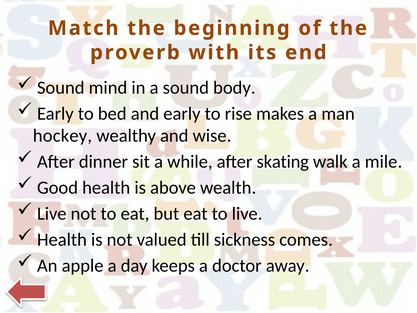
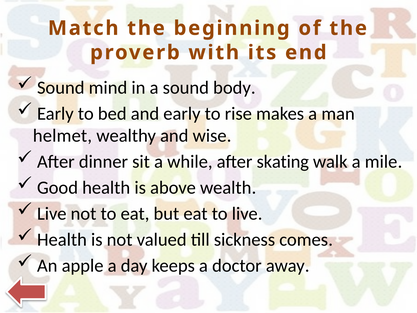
hockey: hockey -> helmet
